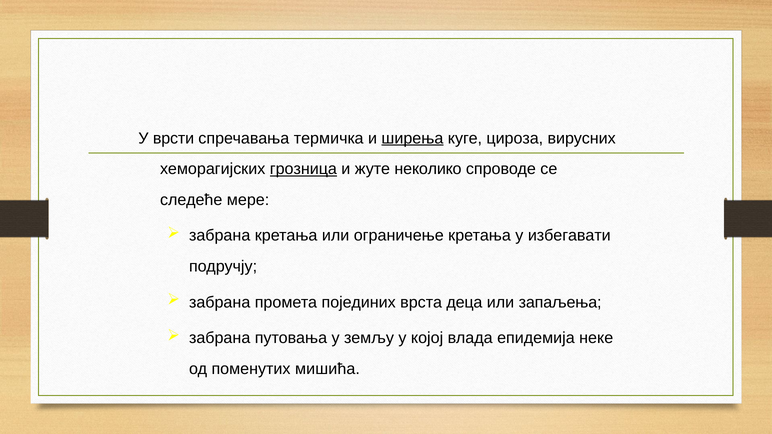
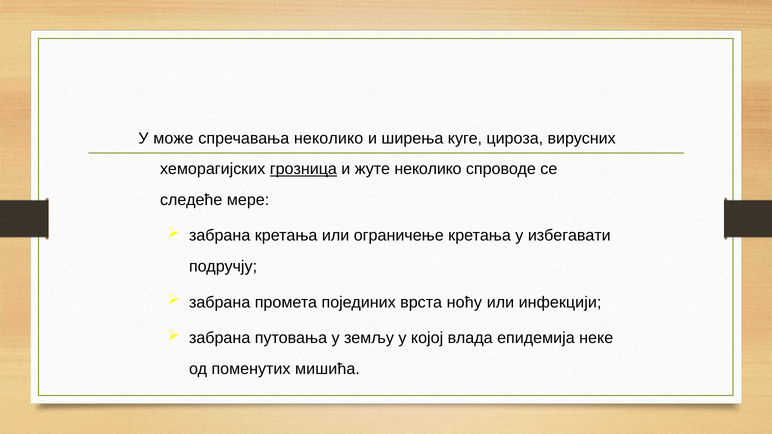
врсти: врсти -> може
спречавања термичка: термичка -> неколико
ширења underline: present -> none
деца: деца -> ноћу
запаљења: запаљења -> инфекцији
